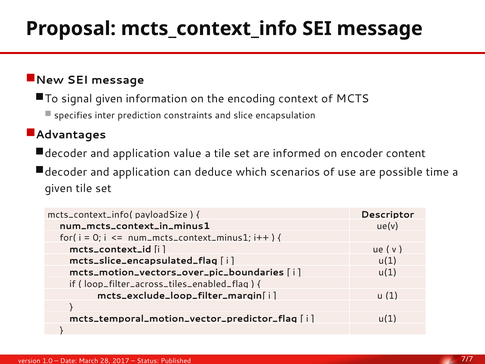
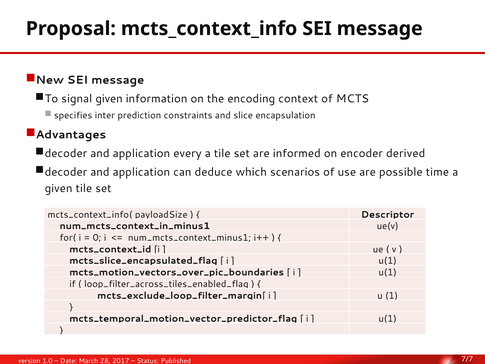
value: value -> every
content: content -> derived
